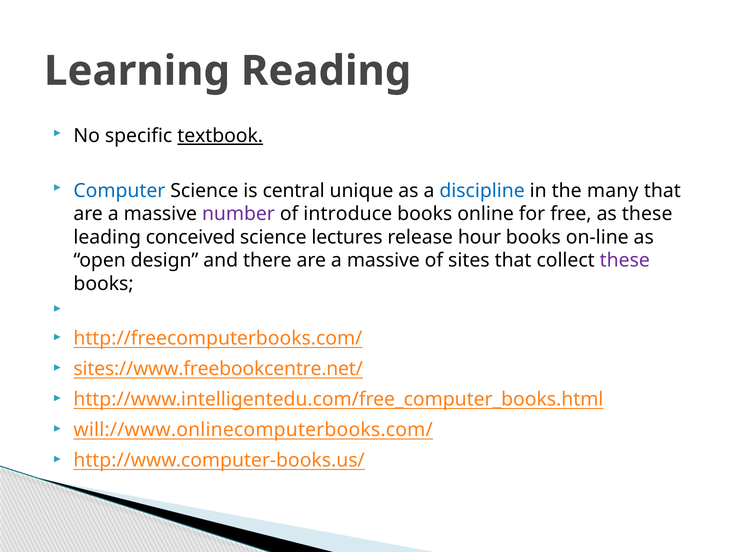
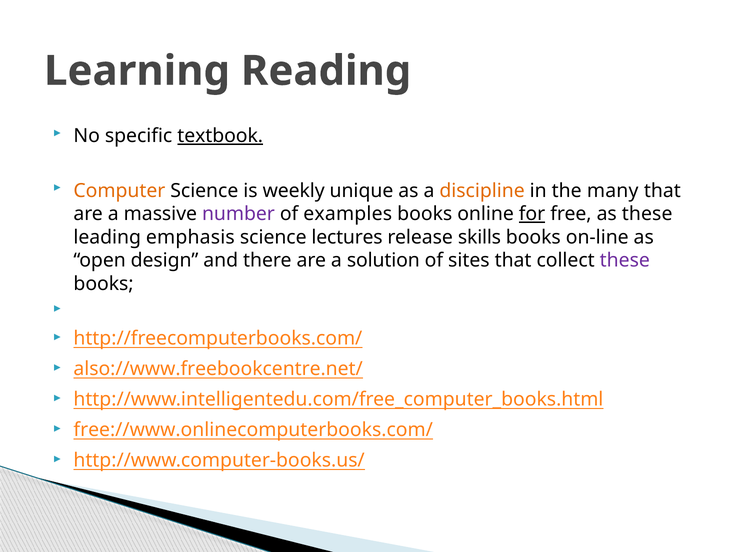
Computer colour: blue -> orange
central: central -> weekly
discipline colour: blue -> orange
introduce: introduce -> examples
for underline: none -> present
conceived: conceived -> emphasis
hour: hour -> skills
there are a massive: massive -> solution
sites://www.freebookcentre.net/: sites://www.freebookcentre.net/ -> also://www.freebookcentre.net/
will://www.onlinecomputerbooks.com/: will://www.onlinecomputerbooks.com/ -> free://www.onlinecomputerbooks.com/
